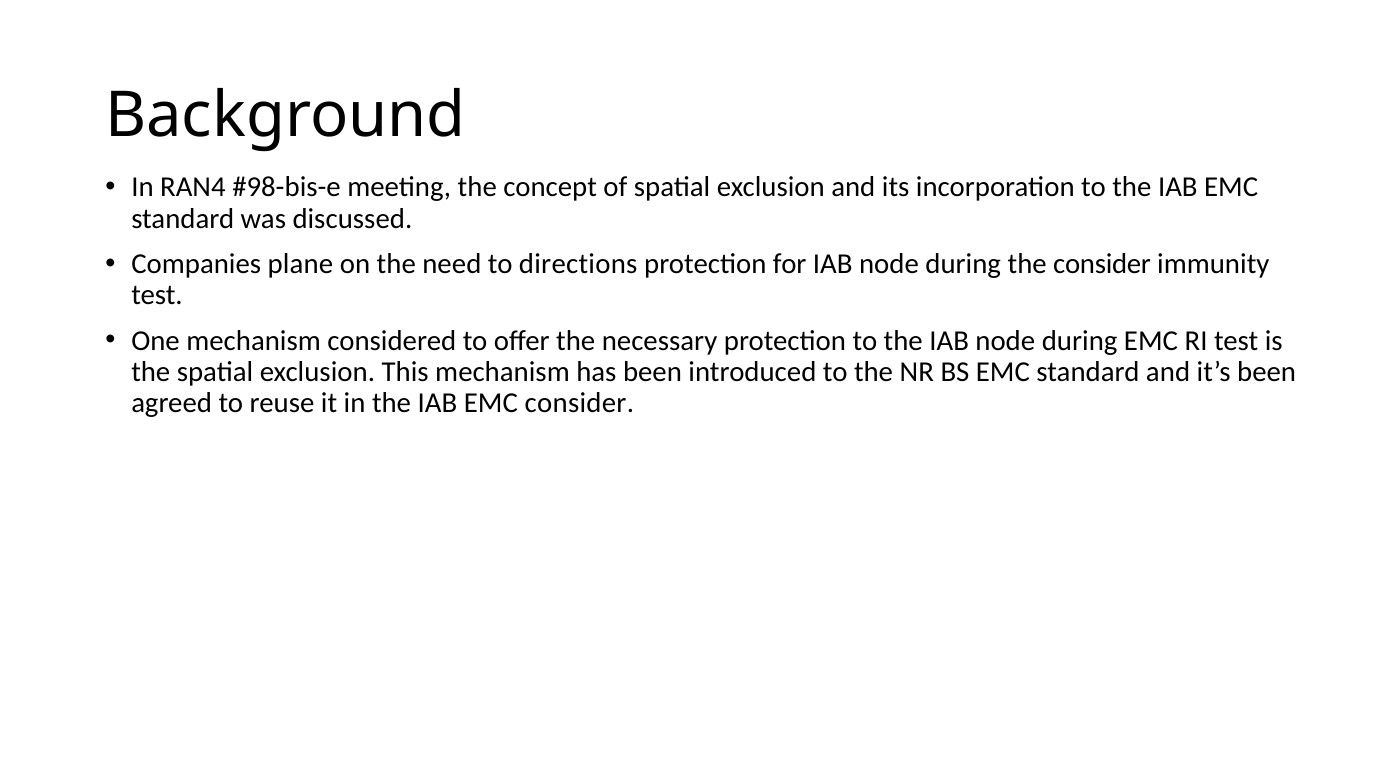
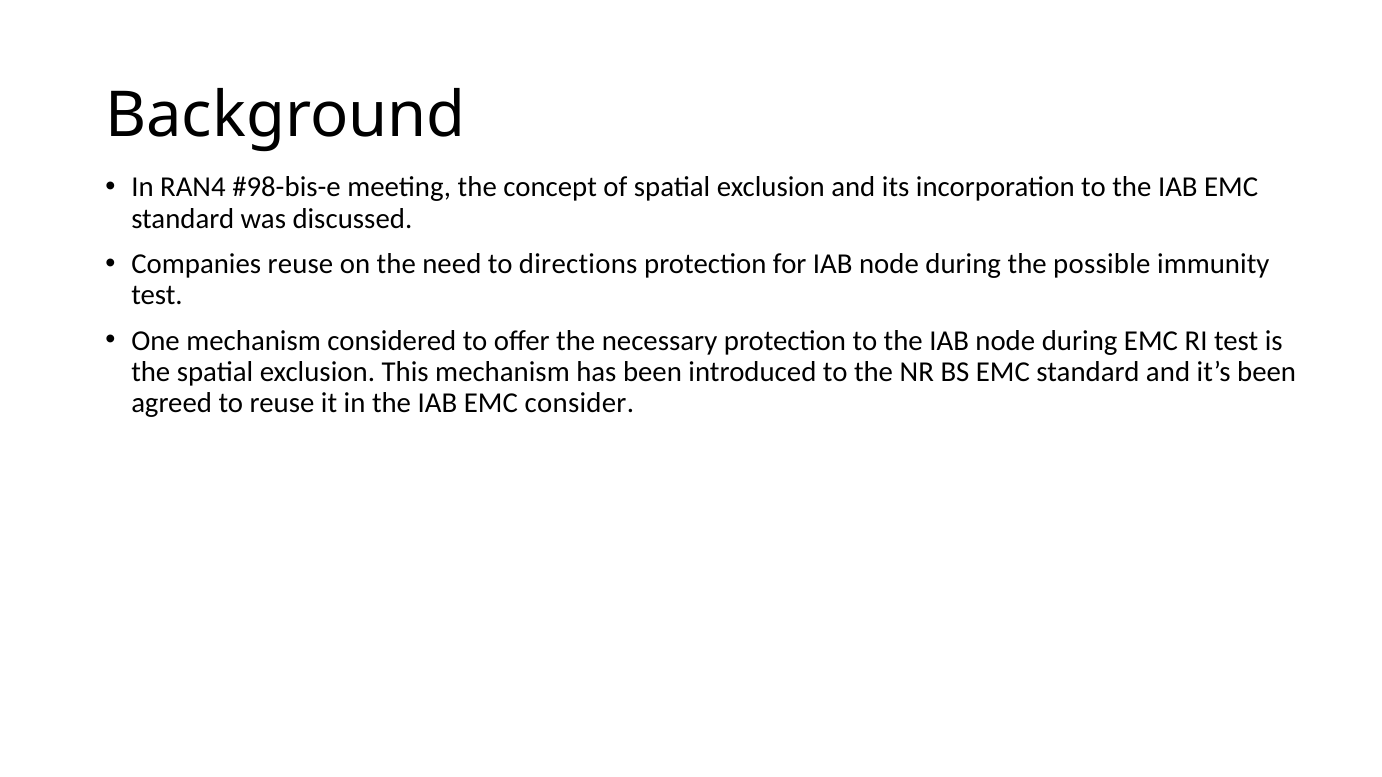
Companies plane: plane -> reuse
the consider: consider -> possible
